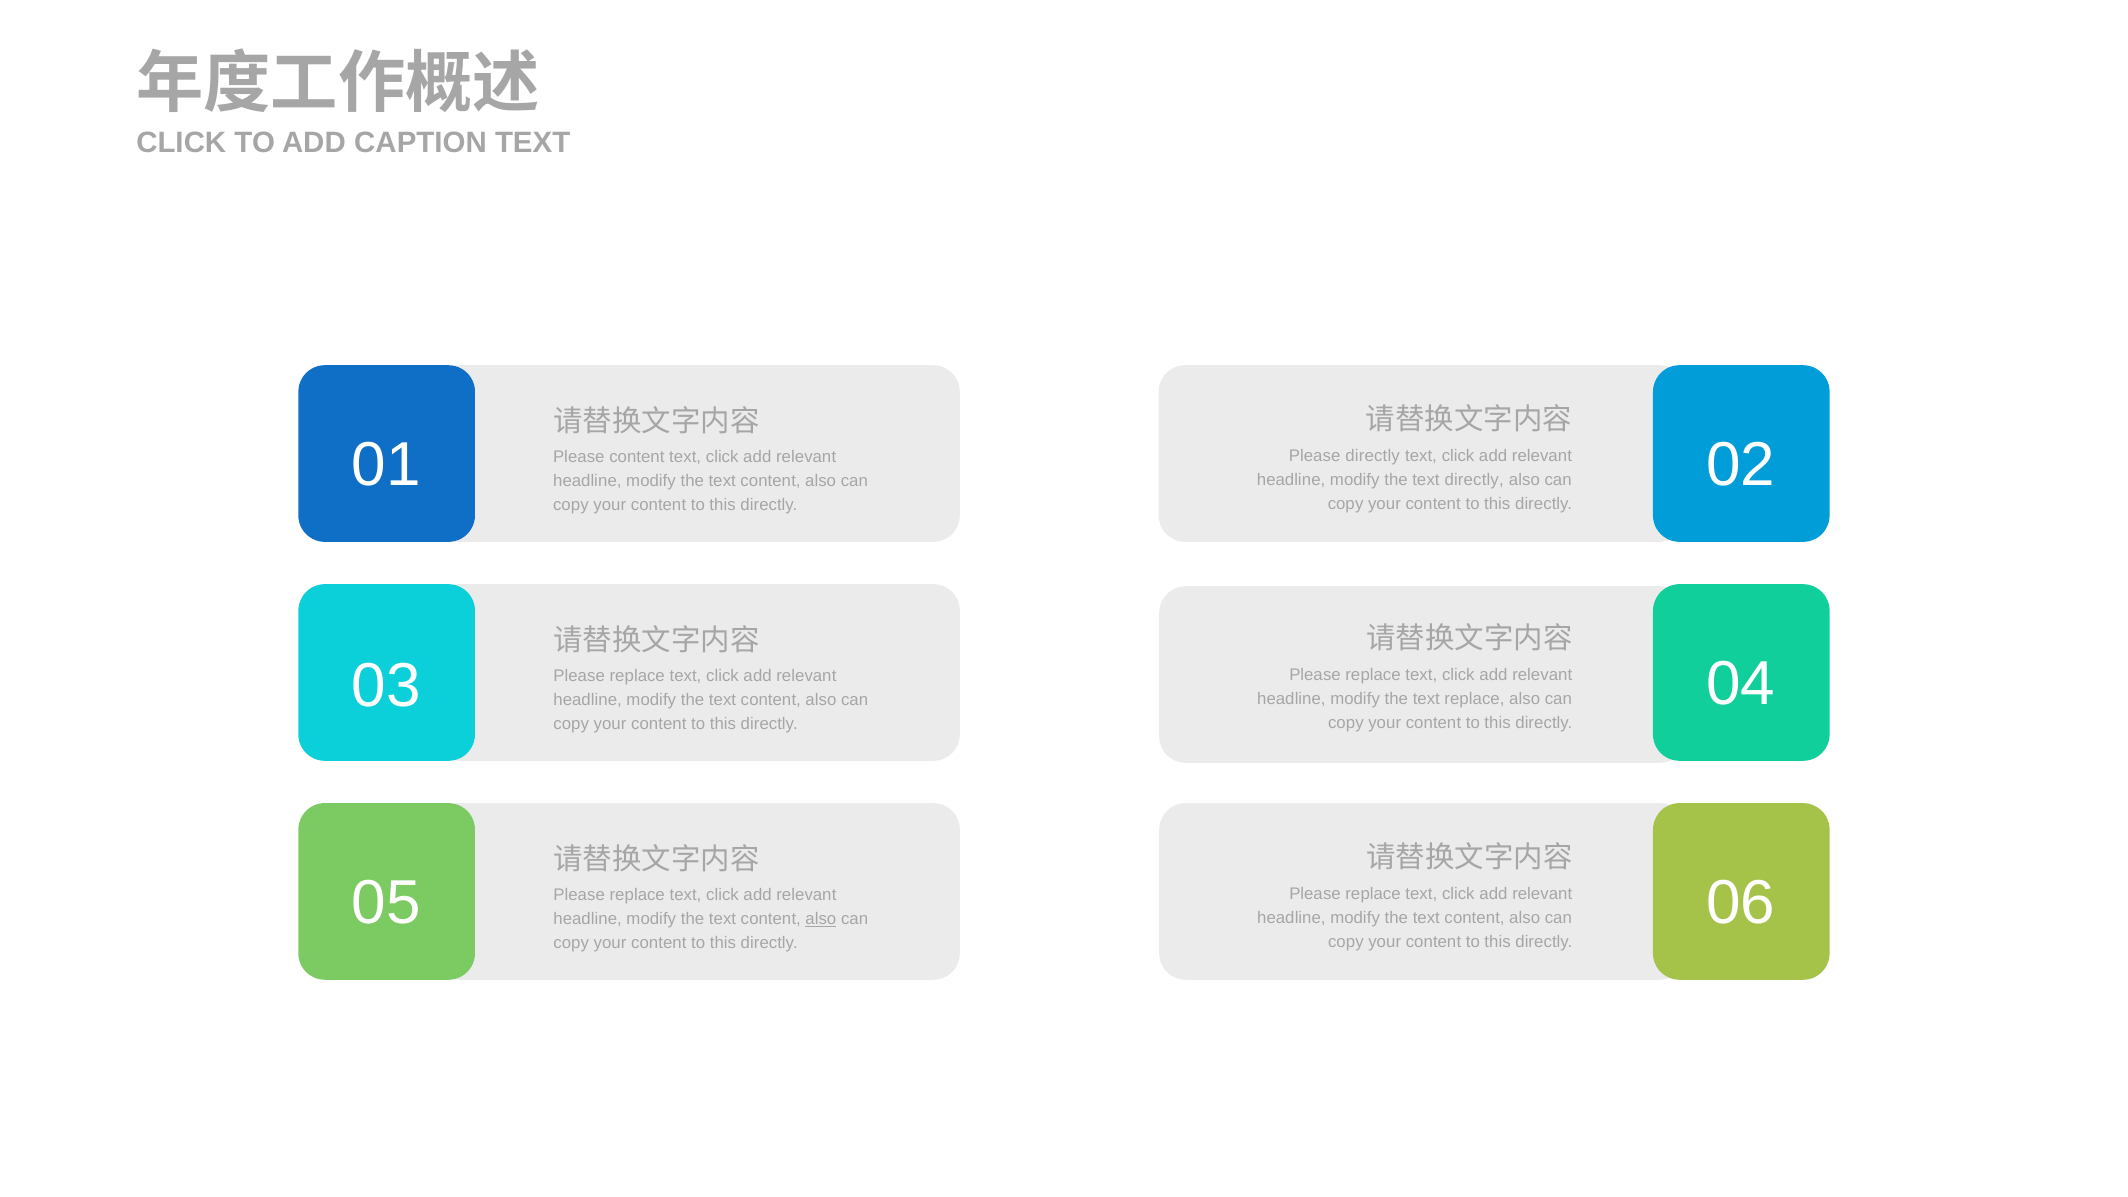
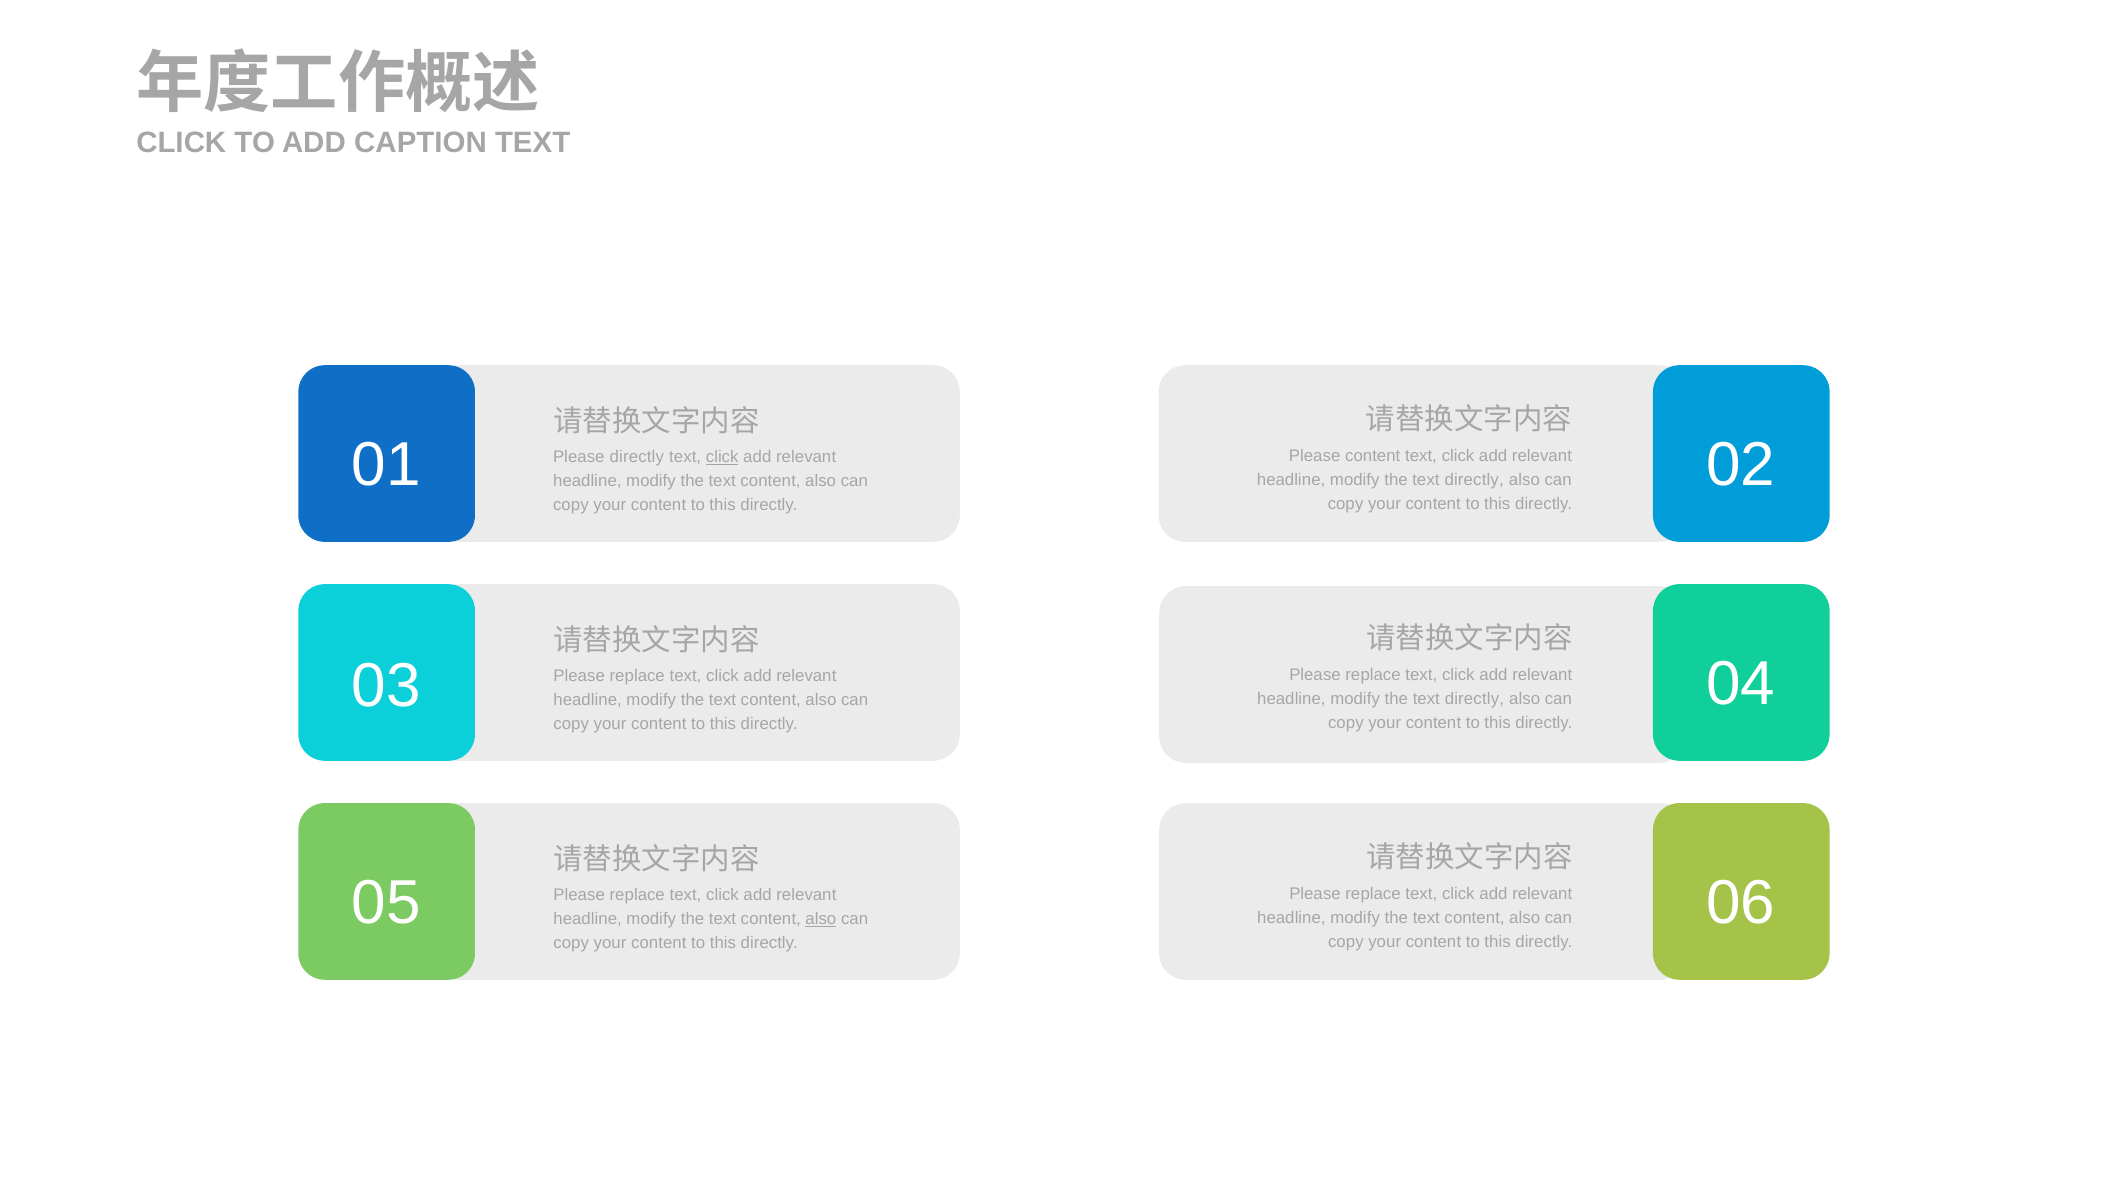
Please directly: directly -> content
Please content: content -> directly
click at (722, 457) underline: none -> present
replace at (1474, 699): replace -> directly
